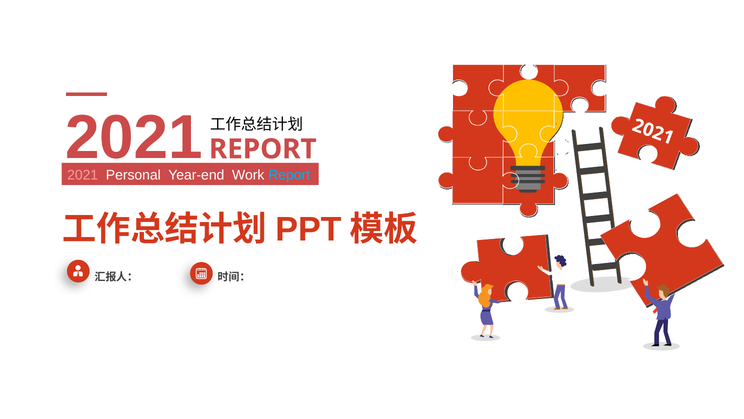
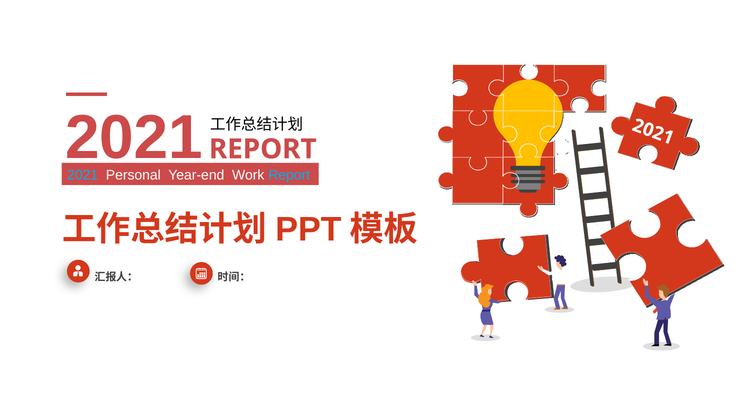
2021 at (83, 175) colour: pink -> light blue
